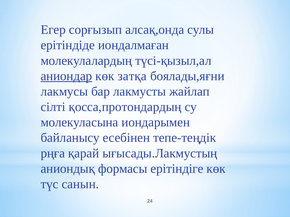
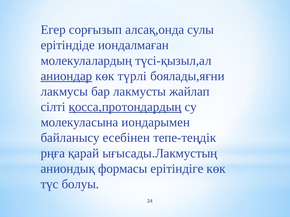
затқа: затқа -> түрлі
қосса,протондардың underline: none -> present
санын: санын -> болуы
